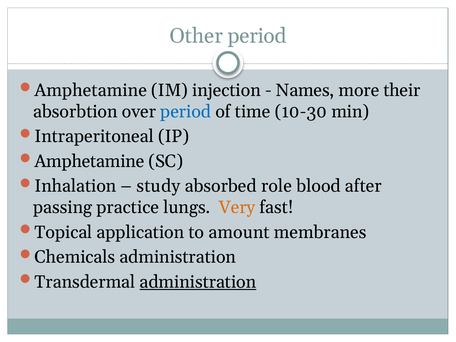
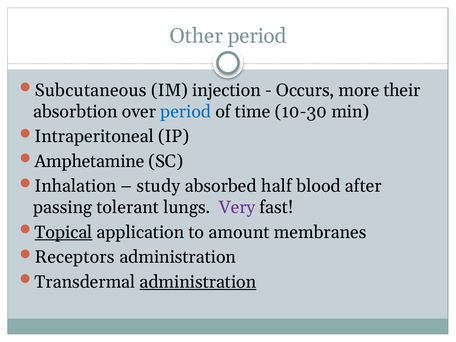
Amphetamine at (91, 90): Amphetamine -> Subcutaneous
Names: Names -> Occurs
role: role -> half
practice: practice -> tolerant
Very colour: orange -> purple
Topical underline: none -> present
Chemicals: Chemicals -> Receptors
